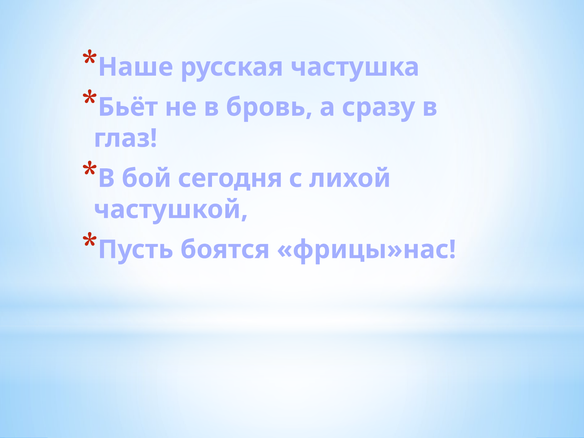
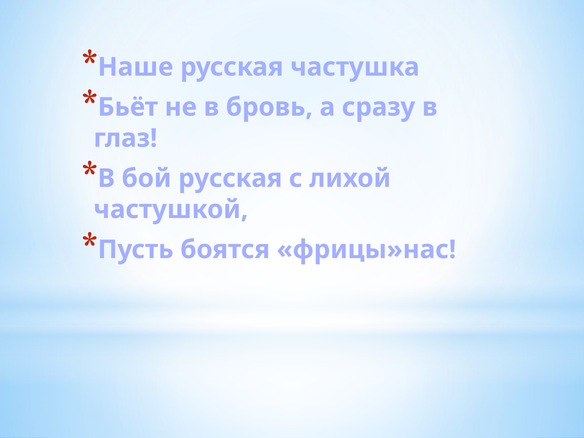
бой сегодня: сегодня -> русская
